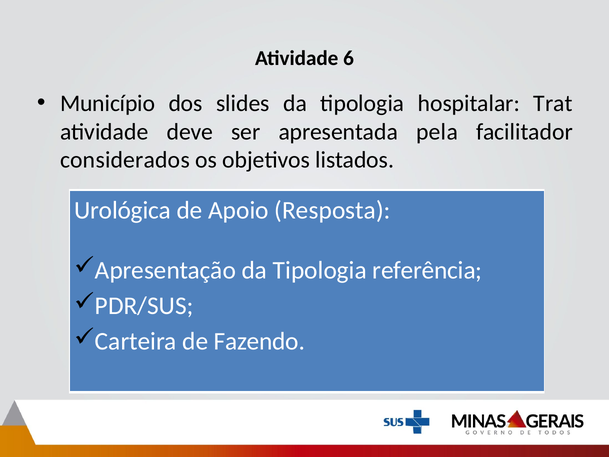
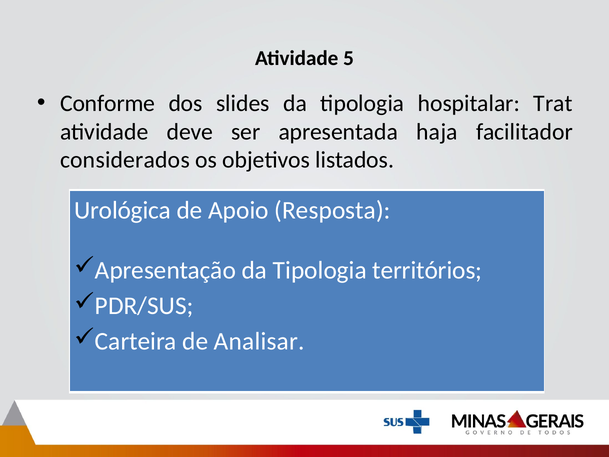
6: 6 -> 5
Município: Município -> Conforme
pela: pela -> haja
referência: referência -> territórios
Fazendo: Fazendo -> Analisar
